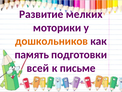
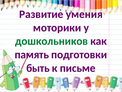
мелких: мелких -> умения
дошкольников colour: orange -> green
всей: всей -> быть
